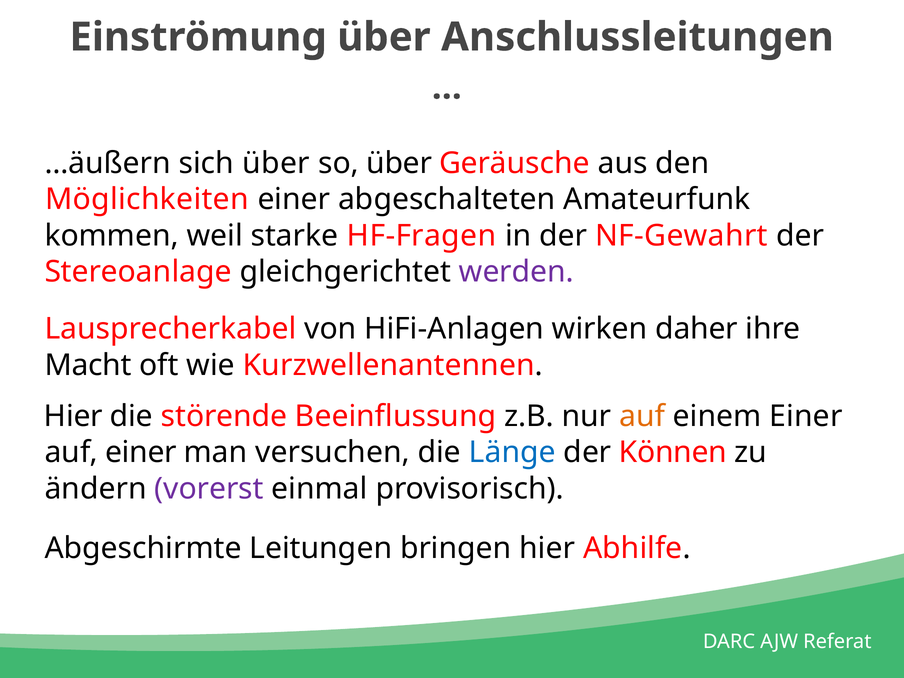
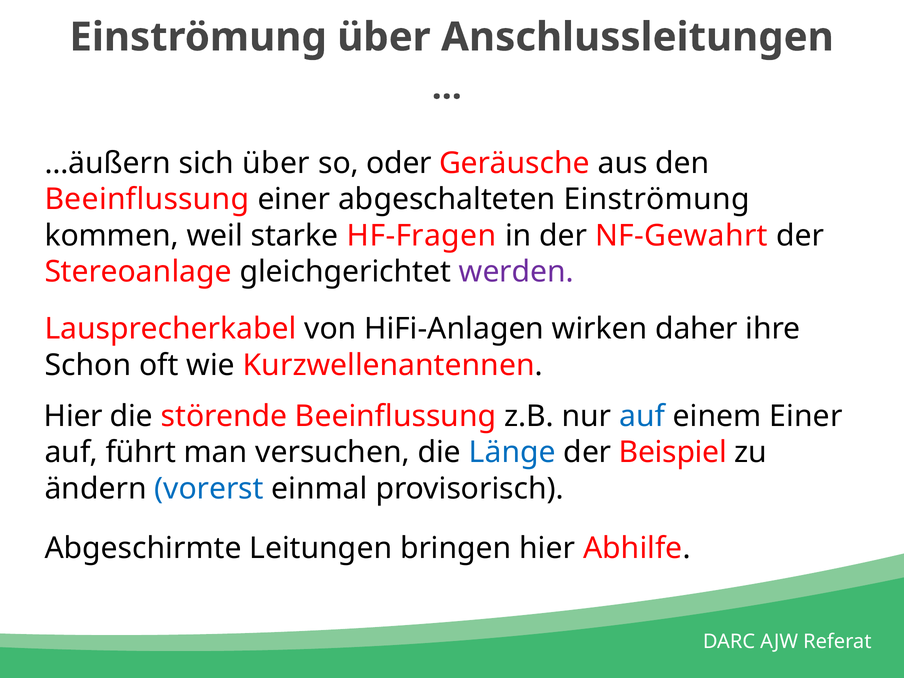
so über: über -> oder
Möglichkeiten at (147, 200): Möglichkeiten -> Beeinflussung
abgeschalteten Amateurfunk: Amateurfunk -> Einströmung
Macht: Macht -> Schon
auf at (642, 416) colour: orange -> blue
auf einer: einer -> führt
Können: Können -> Beispiel
vorerst colour: purple -> blue
